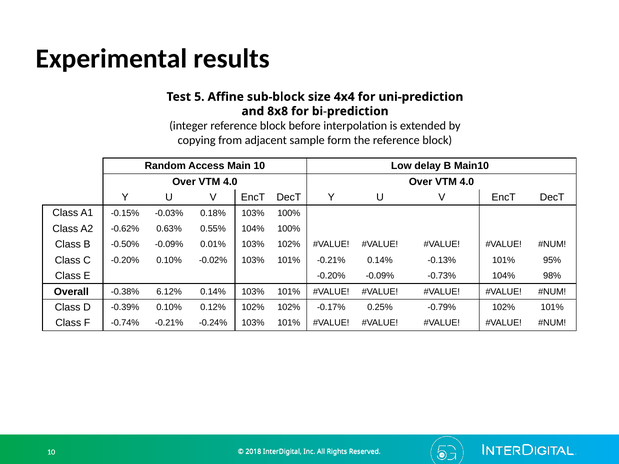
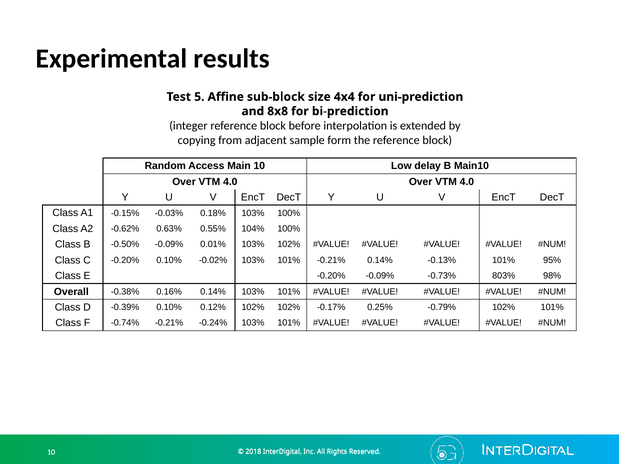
-0.73% 104%: 104% -> 803%
6.12%: 6.12% -> 0.16%
